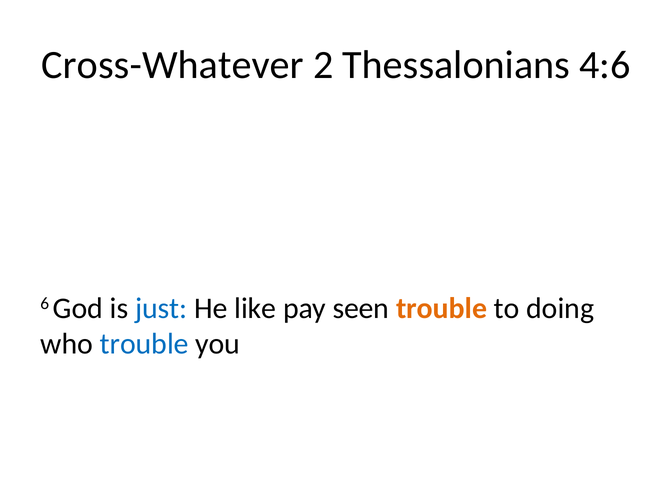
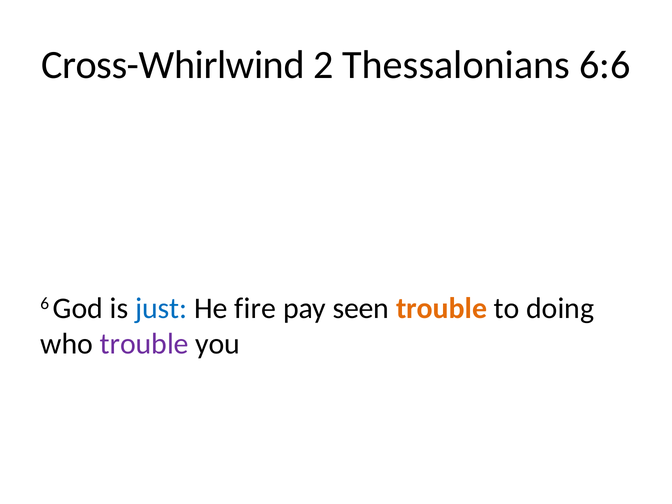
Cross-Whatever: Cross-Whatever -> Cross-Whirlwind
4:6: 4:6 -> 6:6
like: like -> fire
trouble at (144, 344) colour: blue -> purple
